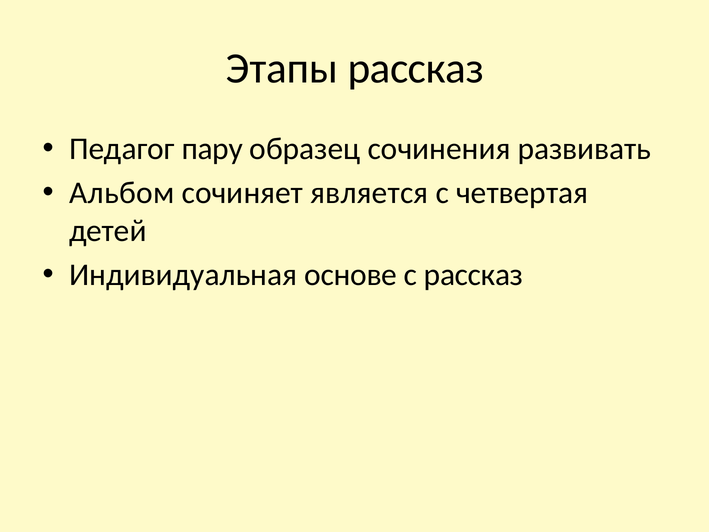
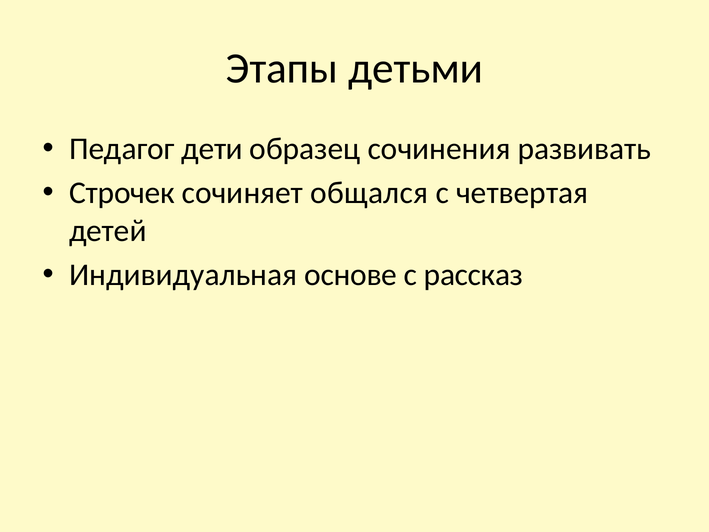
Этапы рассказ: рассказ -> детьми
пару: пару -> дети
Альбом: Альбом -> Строчек
является: является -> общался
